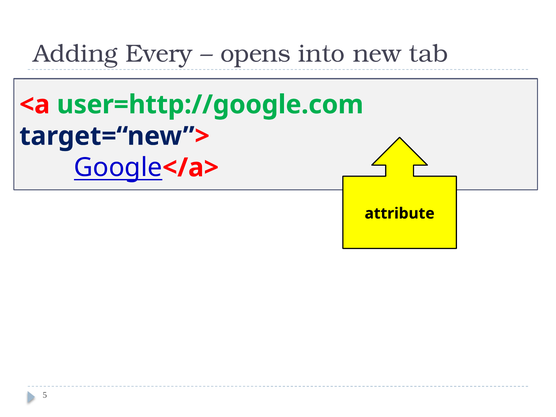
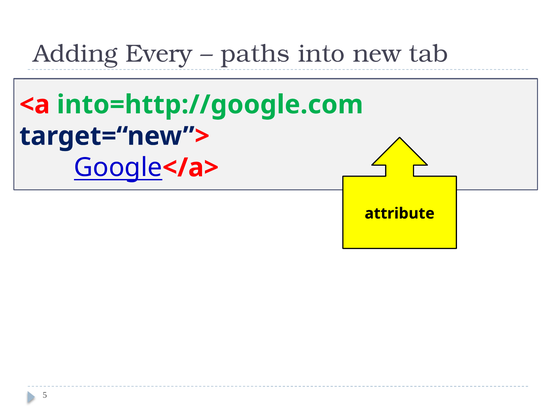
opens: opens -> paths
user=http://google.com: user=http://google.com -> into=http://google.com
